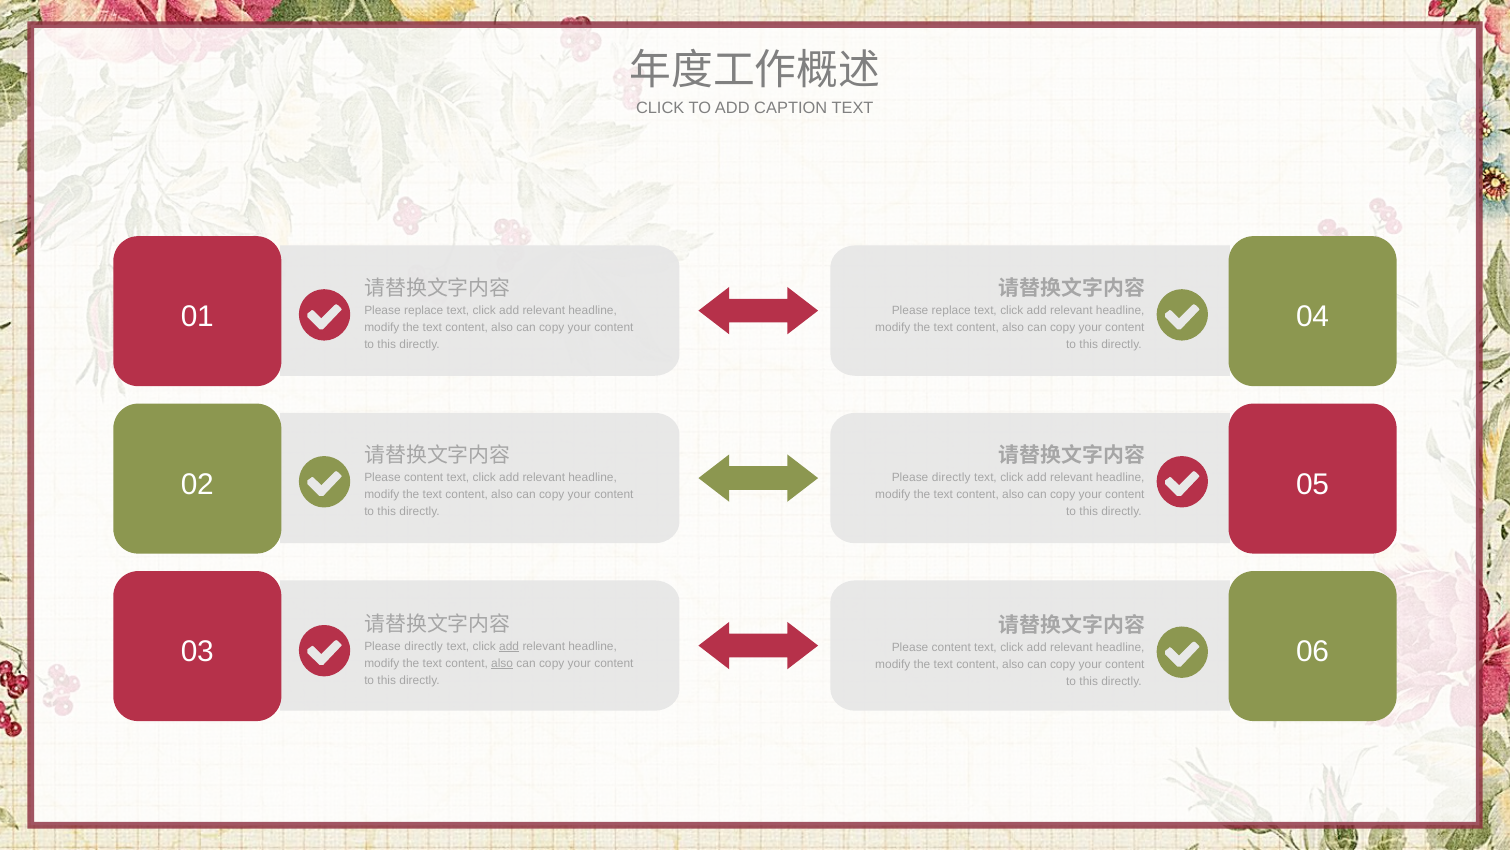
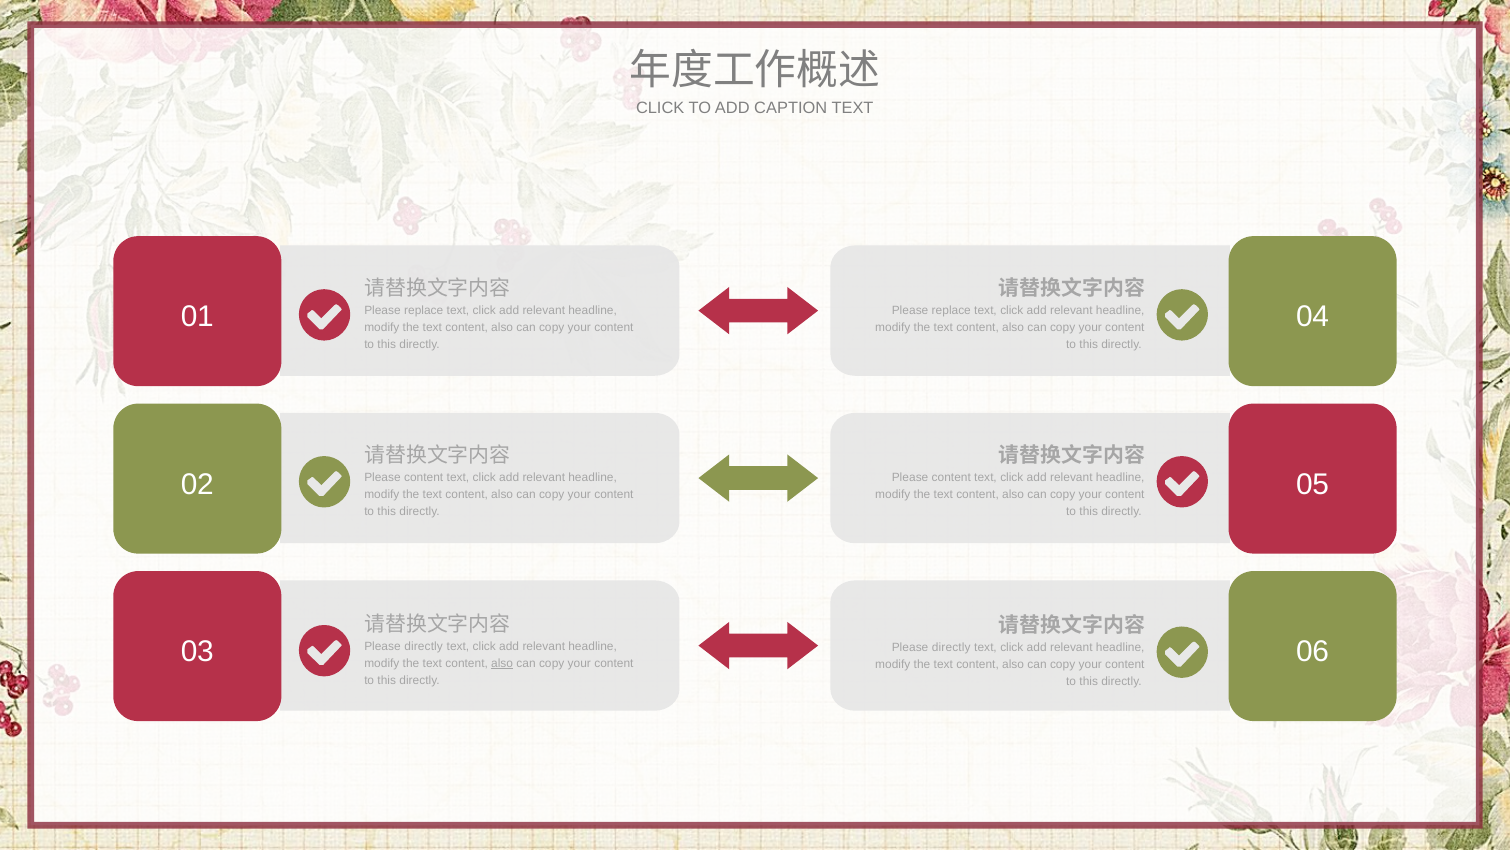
directly at (951, 477): directly -> content
add at (509, 646) underline: present -> none
content at (951, 647): content -> directly
